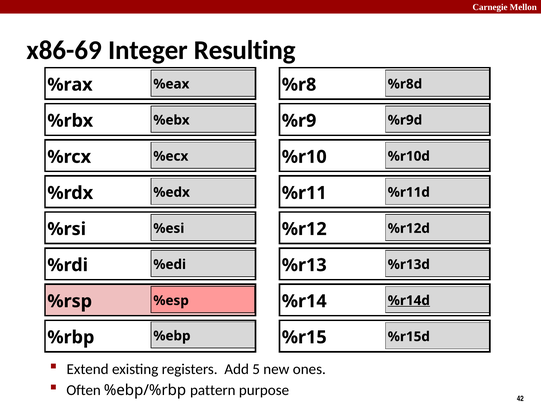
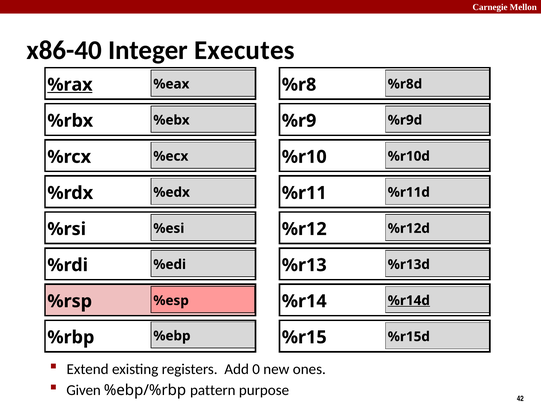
x86-69: x86-69 -> x86-40
Resulting: Resulting -> Executes
%rax underline: none -> present
5: 5 -> 0
Often: Often -> Given
